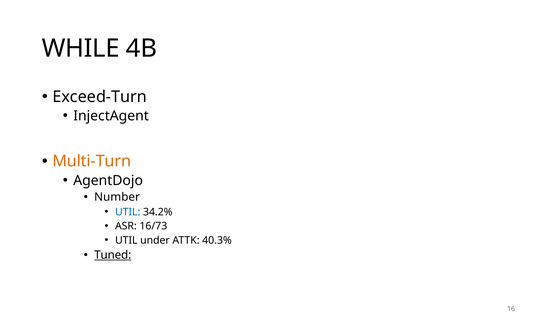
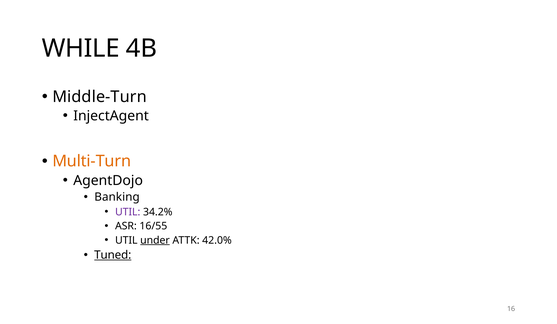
Exceed-Turn: Exceed-Turn -> Middle-Turn
Number: Number -> Banking
UTIL at (128, 212) colour: blue -> purple
16/73: 16/73 -> 16/55
under underline: none -> present
40.3%: 40.3% -> 42.0%
